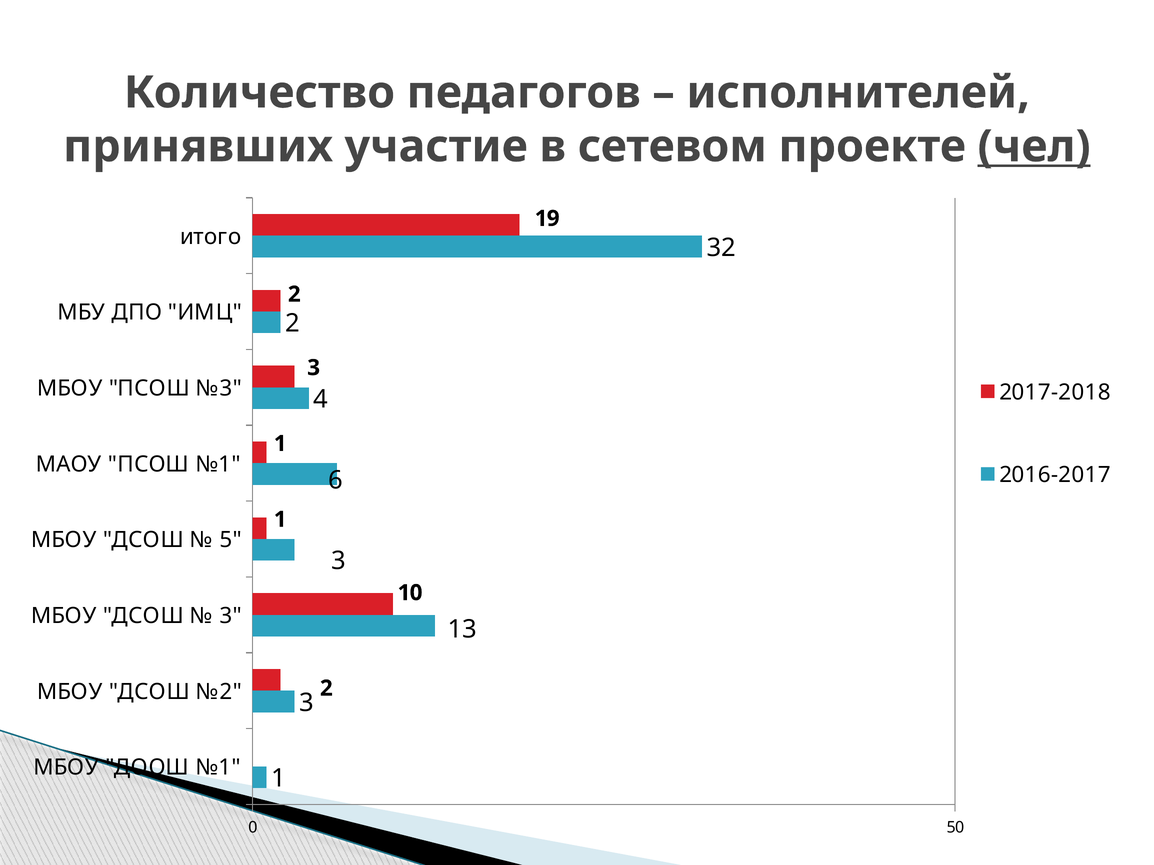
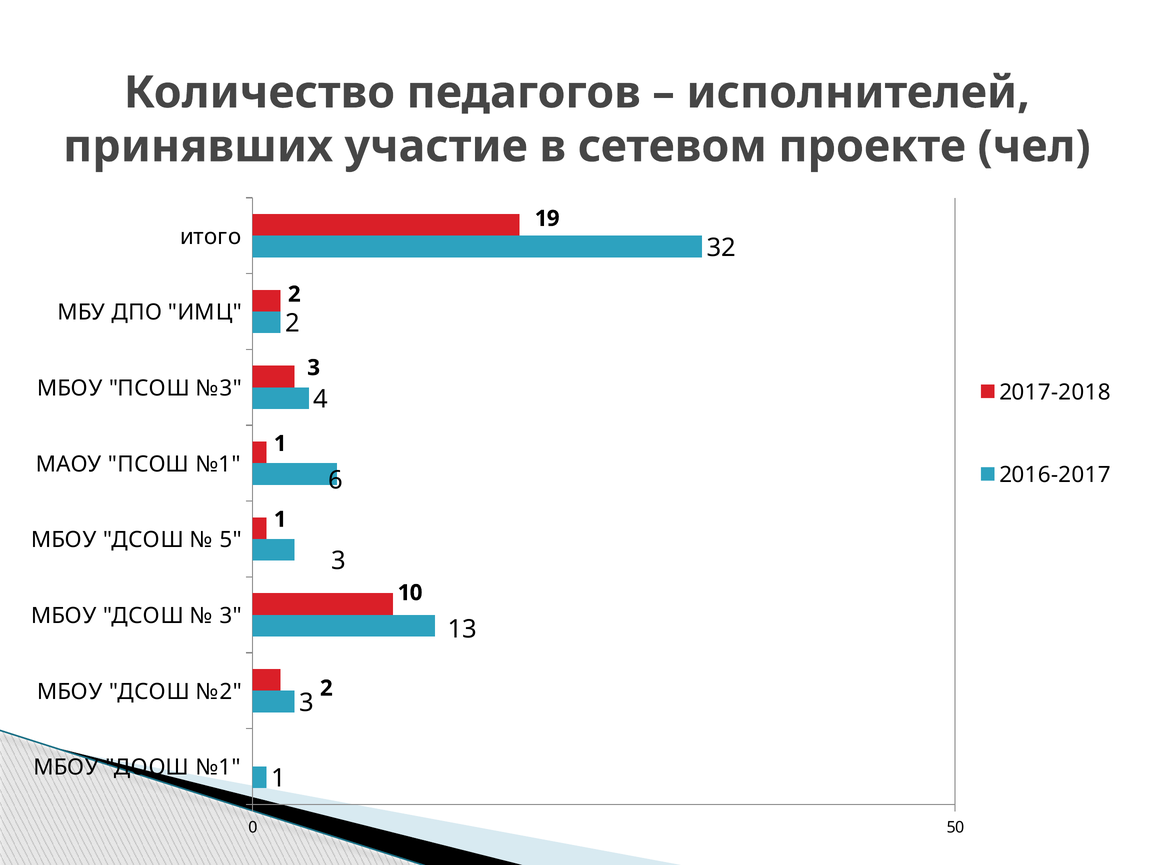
чел underline: present -> none
